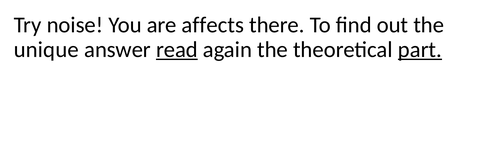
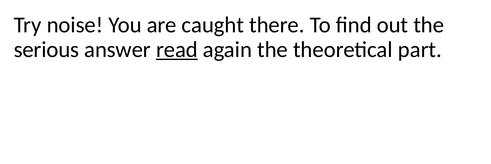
affects: affects -> caught
unique: unique -> serious
part underline: present -> none
